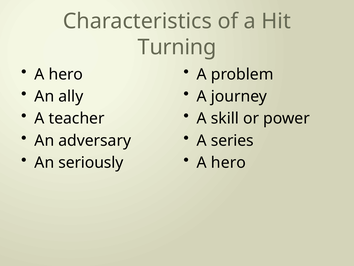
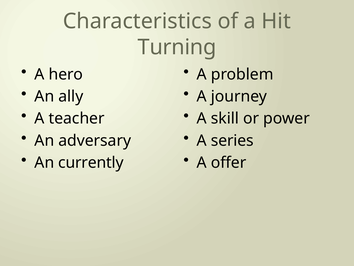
seriously: seriously -> currently
hero at (228, 162): hero -> offer
